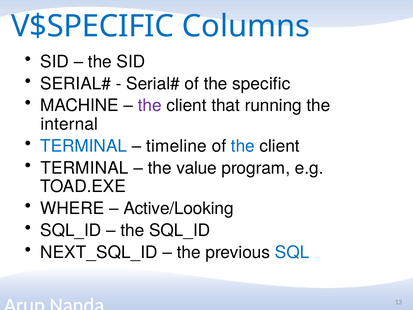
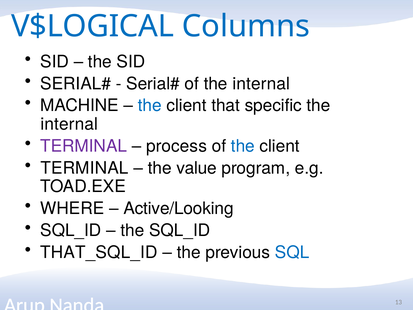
V$SPECIFIC: V$SPECIFIC -> V$LOGICAL
of the specific: specific -> internal
the at (150, 106) colour: purple -> blue
running: running -> specific
TERMINAL at (84, 146) colour: blue -> purple
timeline: timeline -> process
NEXT_SQL_ID: NEXT_SQL_ID -> THAT_SQL_ID
